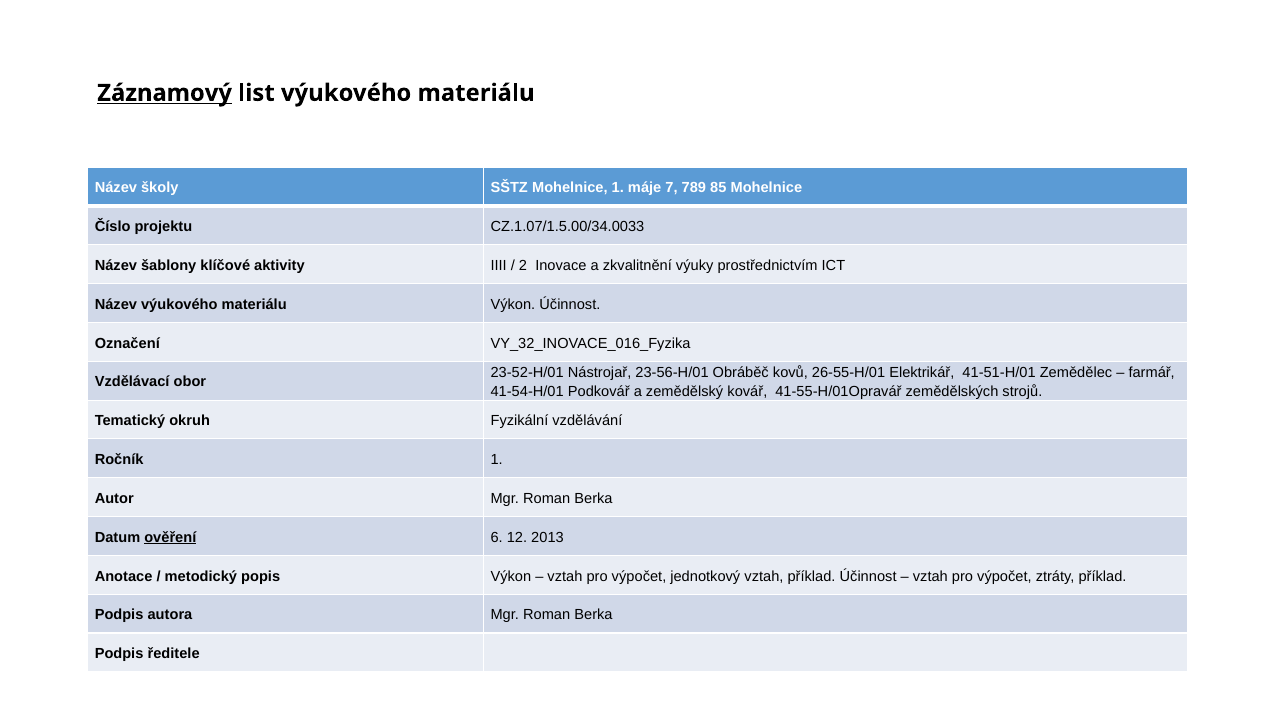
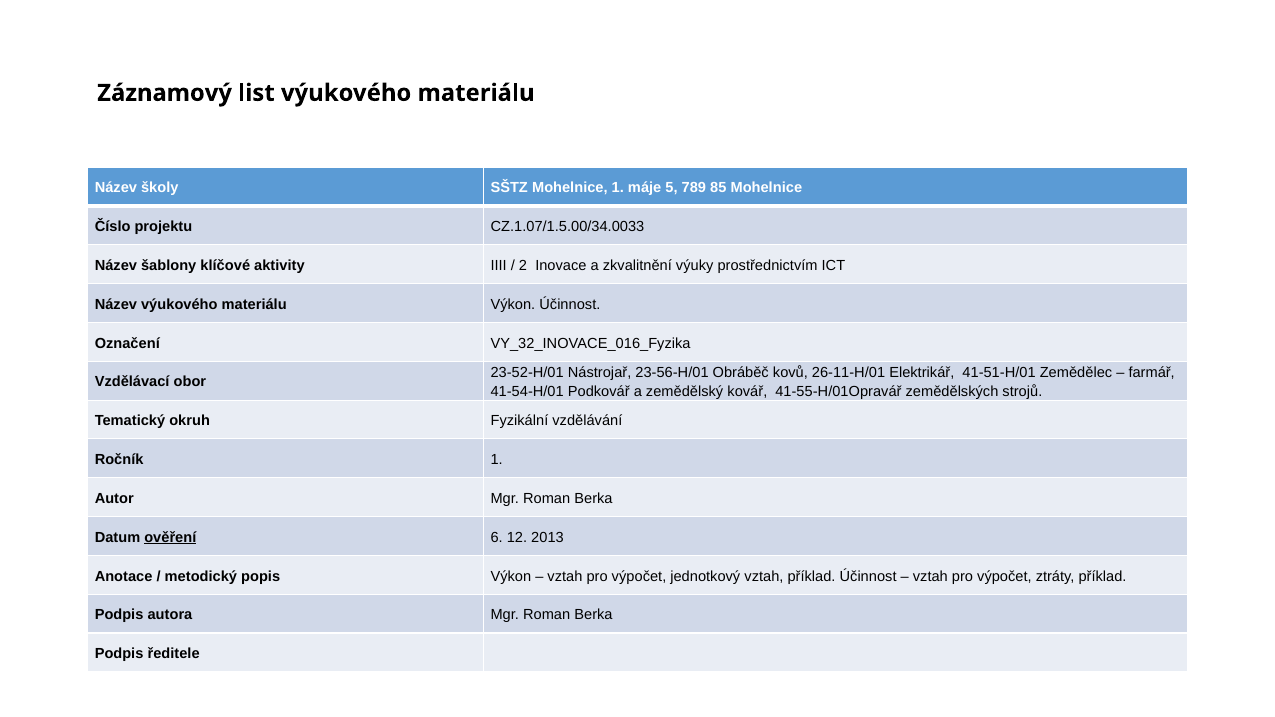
Záznamový underline: present -> none
7: 7 -> 5
26-55-H/01: 26-55-H/01 -> 26-11-H/01
